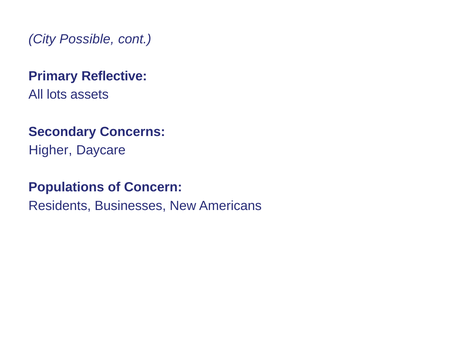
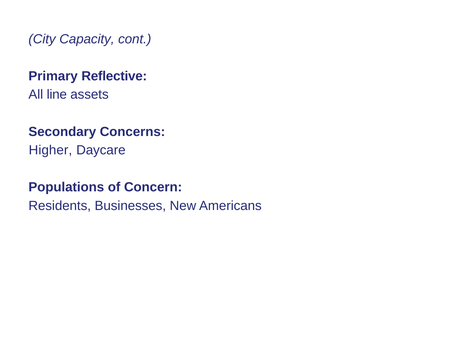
Possible: Possible -> Capacity
lots: lots -> line
